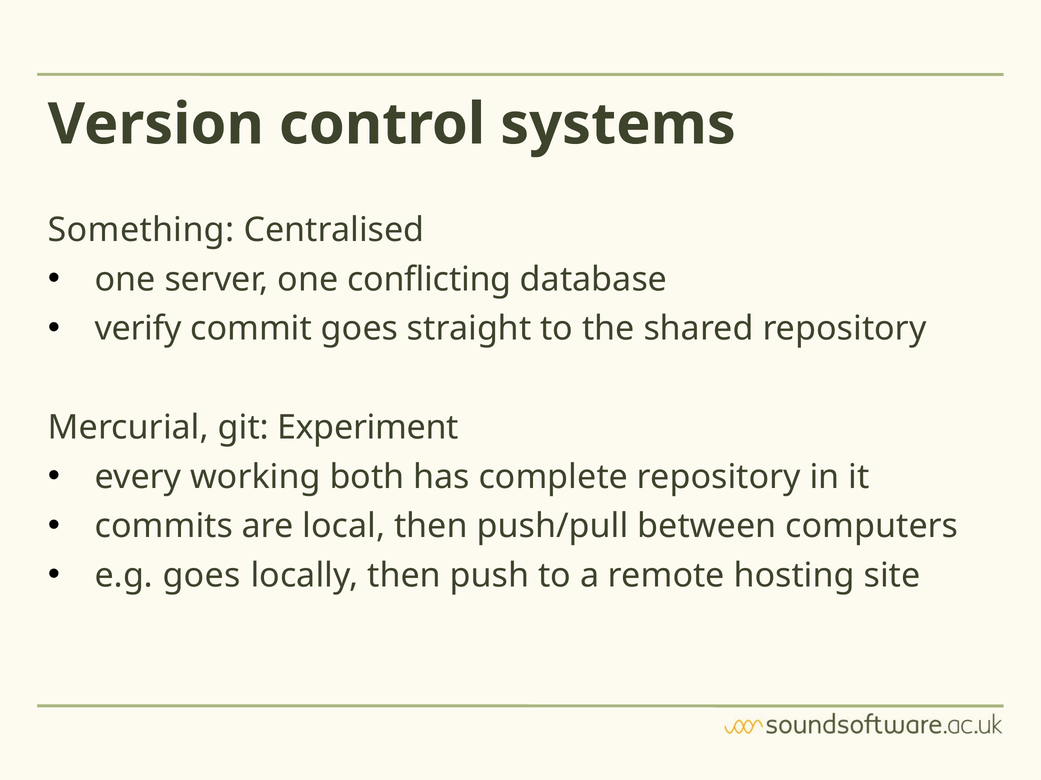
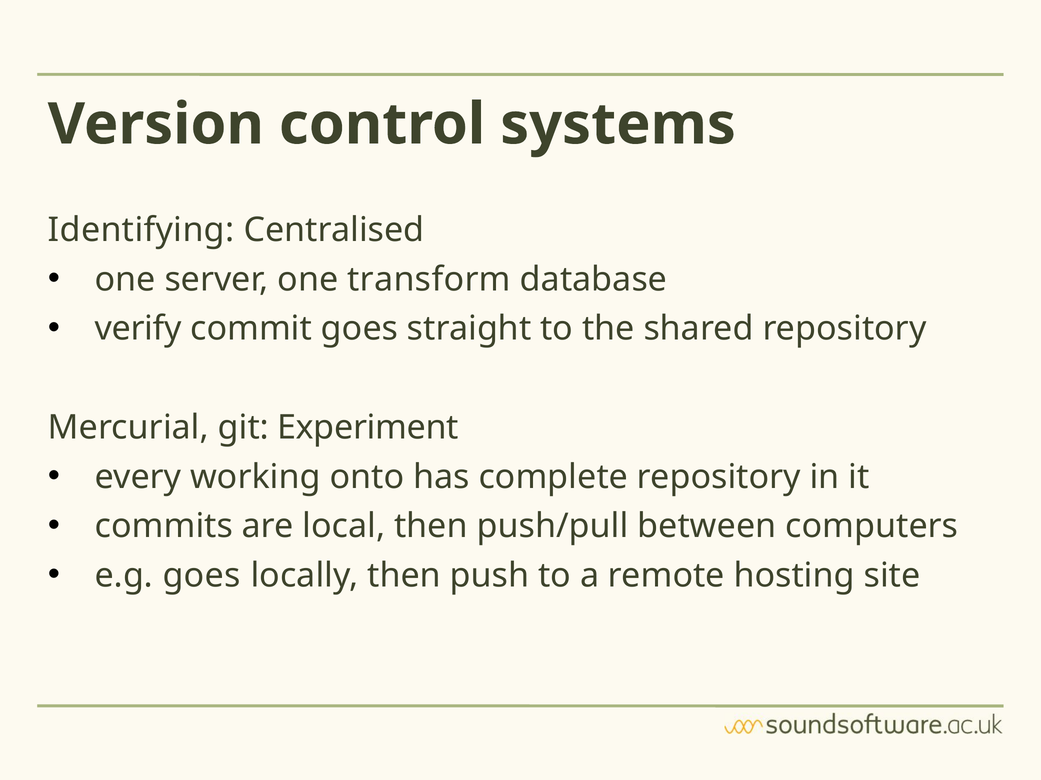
Something: Something -> Identifying
conflicting: conflicting -> transform
both: both -> onto
